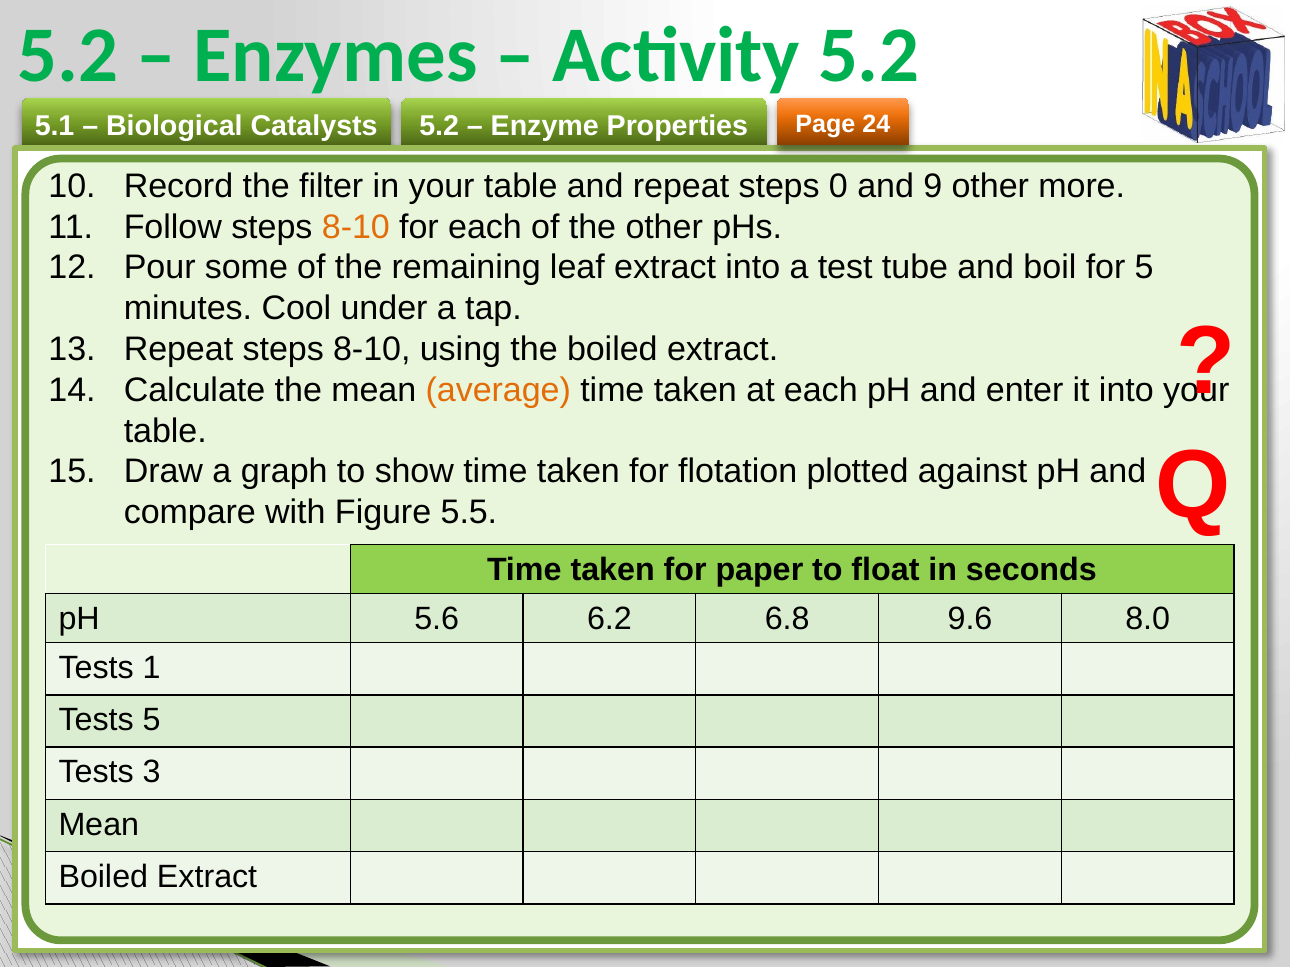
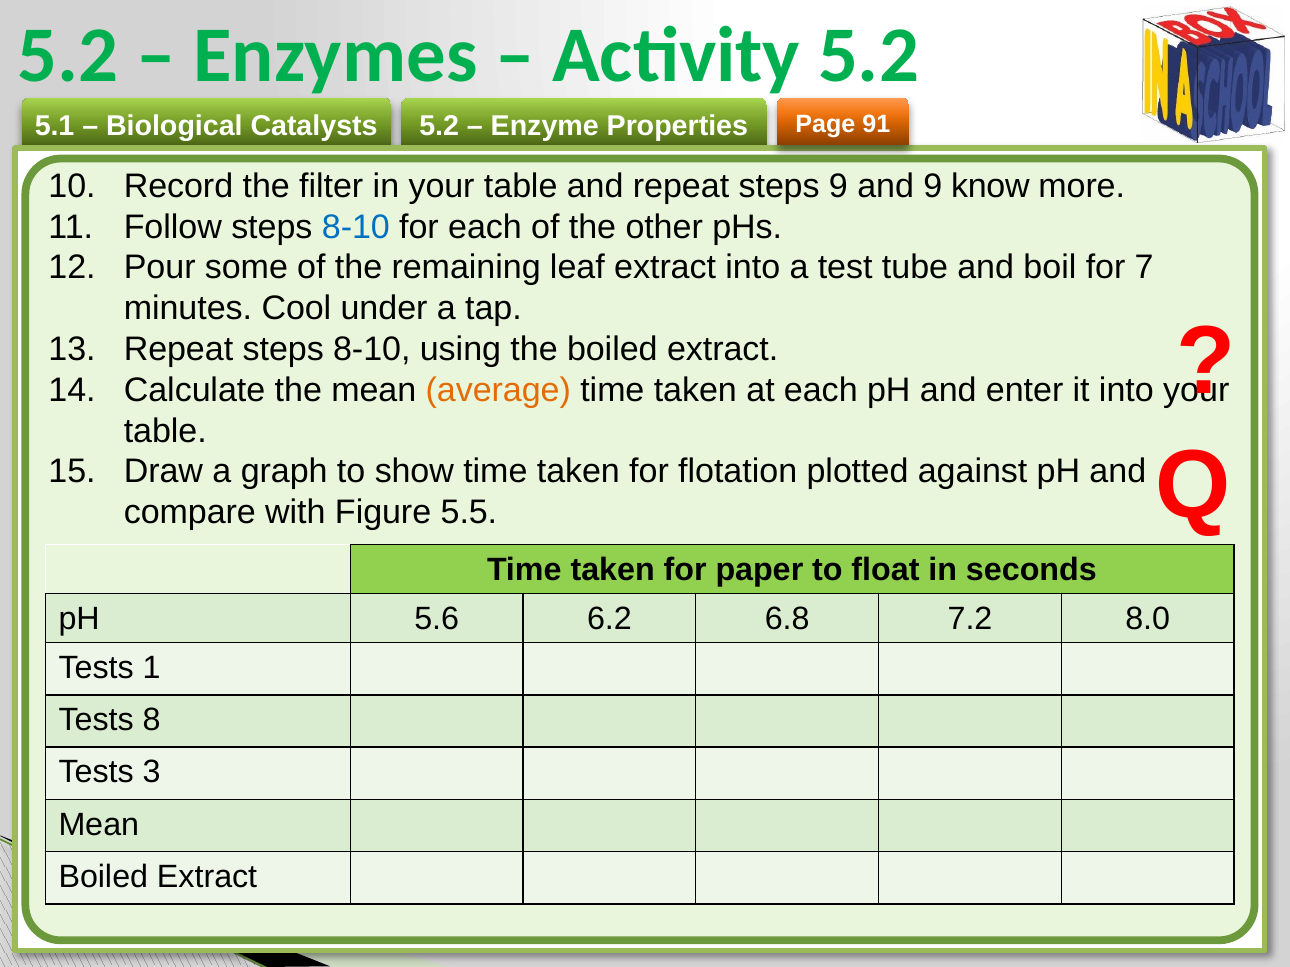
24: 24 -> 91
steps 0: 0 -> 9
9 other: other -> know
8-10 at (356, 227) colour: orange -> blue
for 5: 5 -> 7
9.6: 9.6 -> 7.2
Tests 5: 5 -> 8
